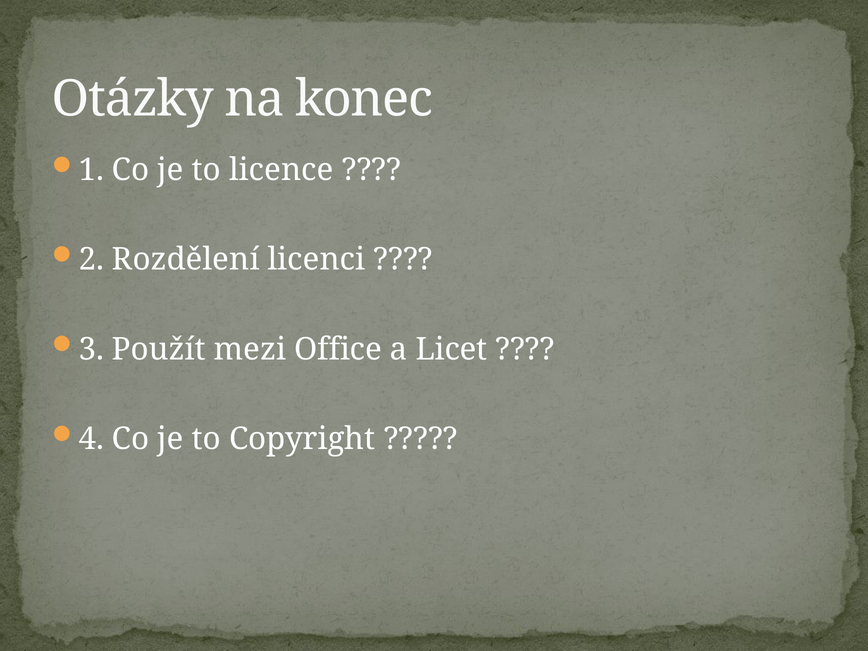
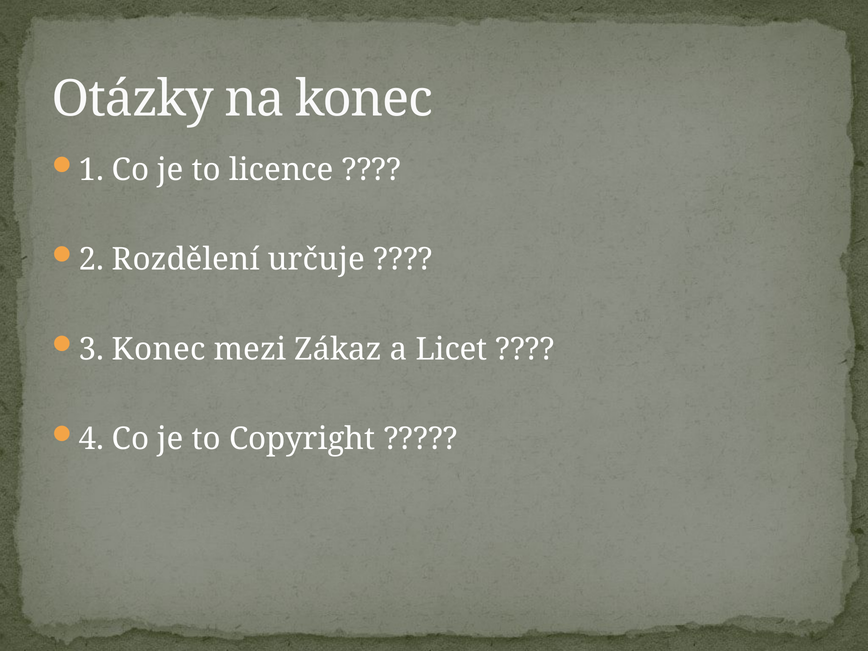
licenci: licenci -> určuje
3 Použít: Použít -> Konec
Office: Office -> Zákaz
